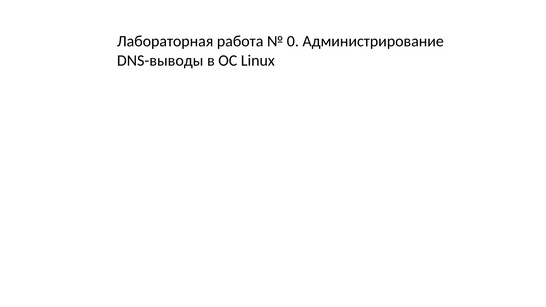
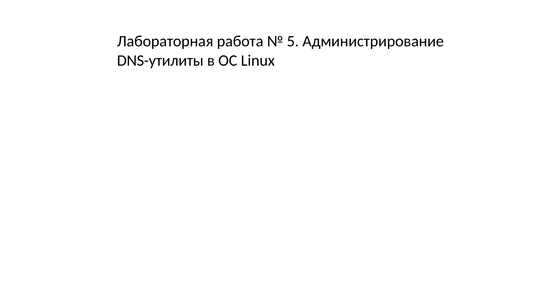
0: 0 -> 5
DNS-выводы: DNS-выводы -> DNS-утилиты
